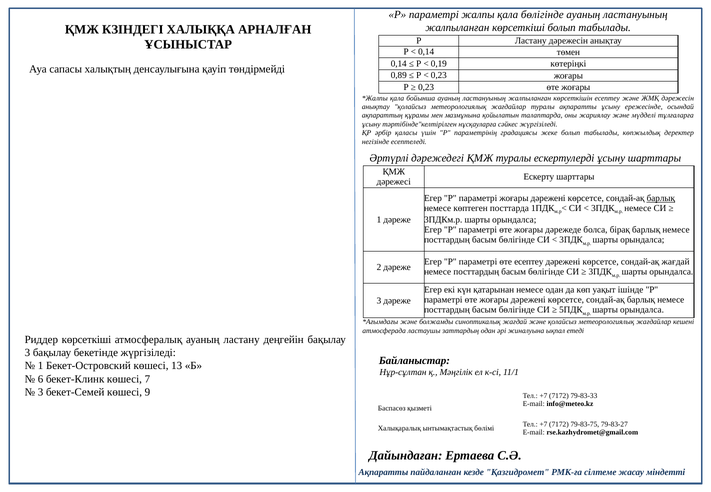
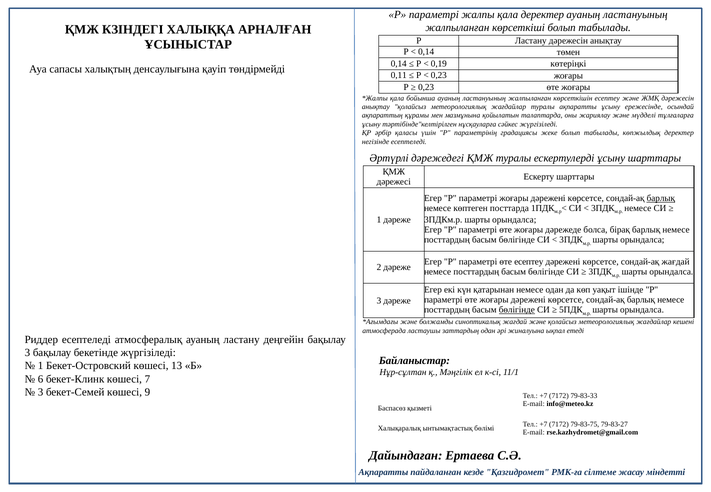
қала бөлігінде: бөлігінде -> деректер
0,89: 0,89 -> 0,11
бөлігінде at (517, 310) underline: none -> present
Риддер көрсеткіші: көрсеткіші -> есептеледі
